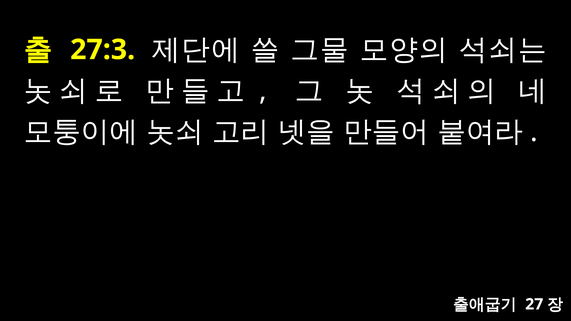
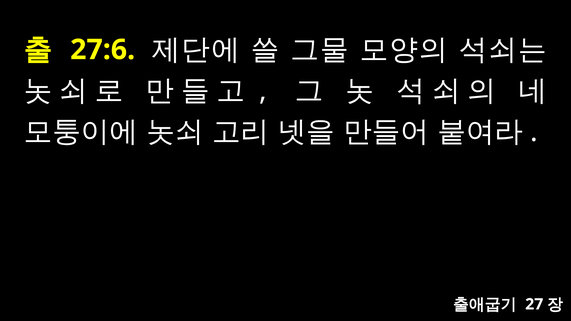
27:3: 27:3 -> 27:6
